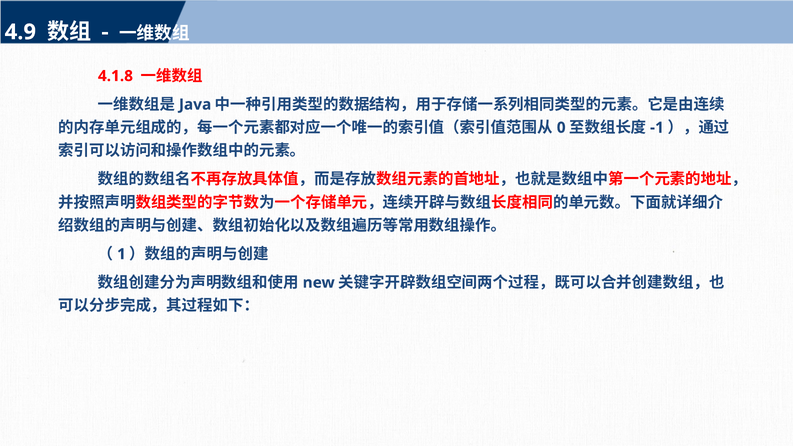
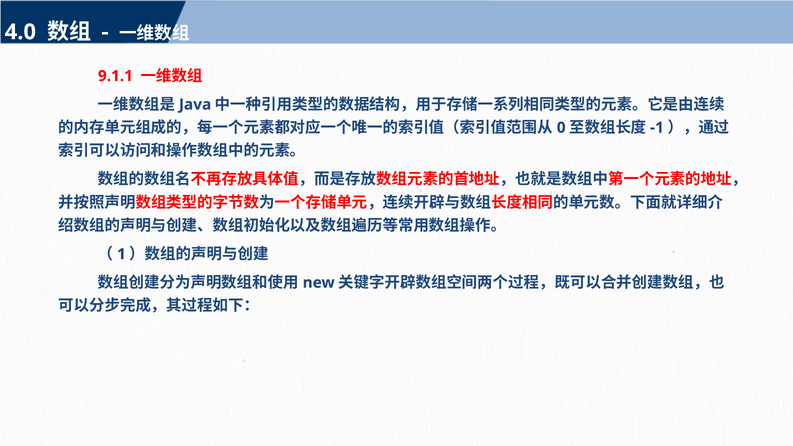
4.9: 4.9 -> 4.0
4.1.8: 4.1.8 -> 9.1.1
